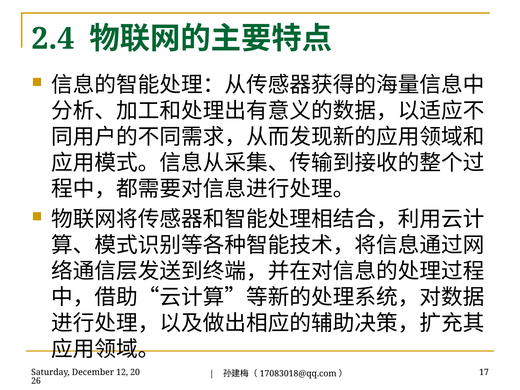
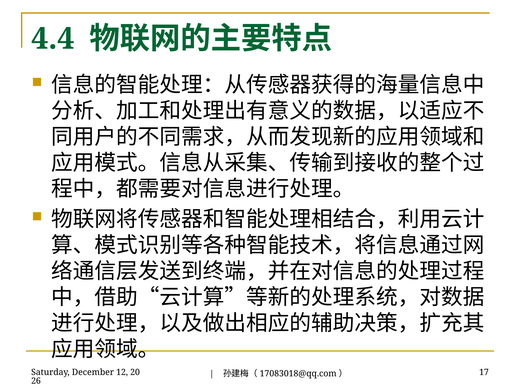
2.4: 2.4 -> 4.4
